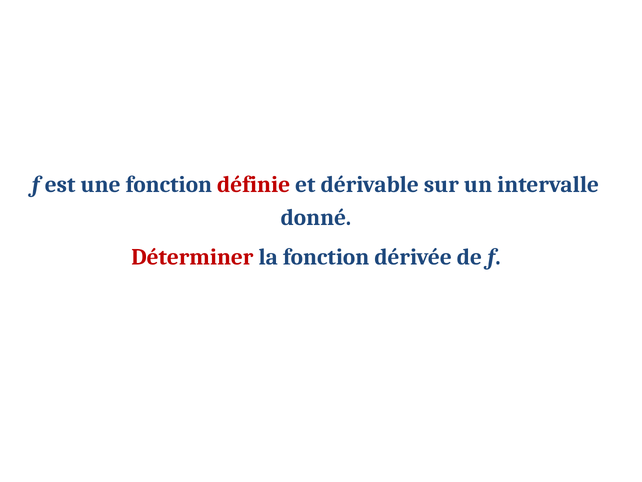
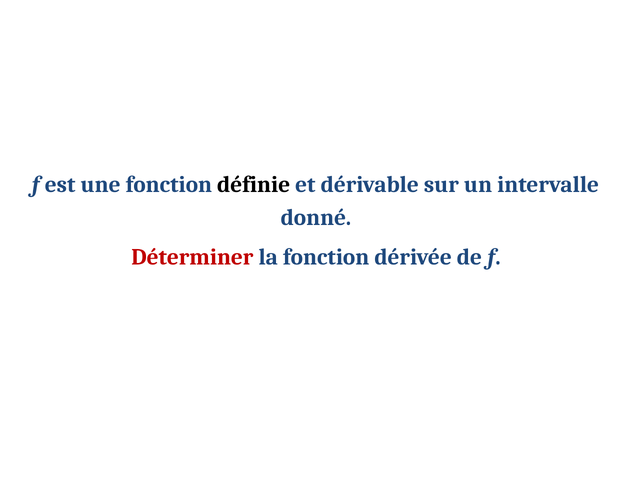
définie colour: red -> black
